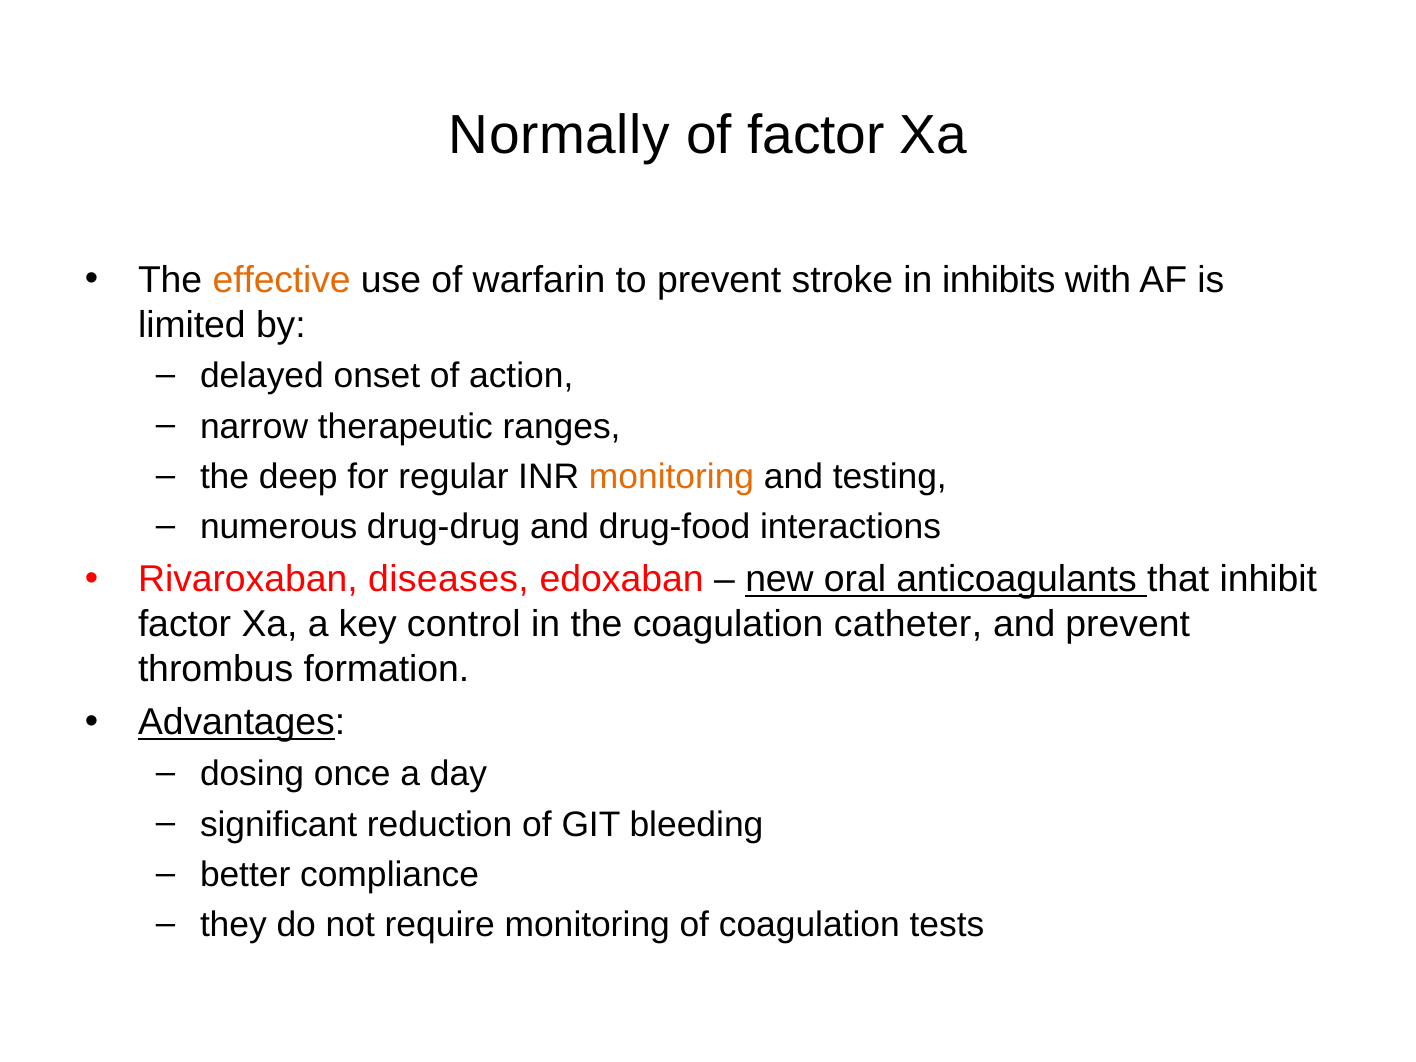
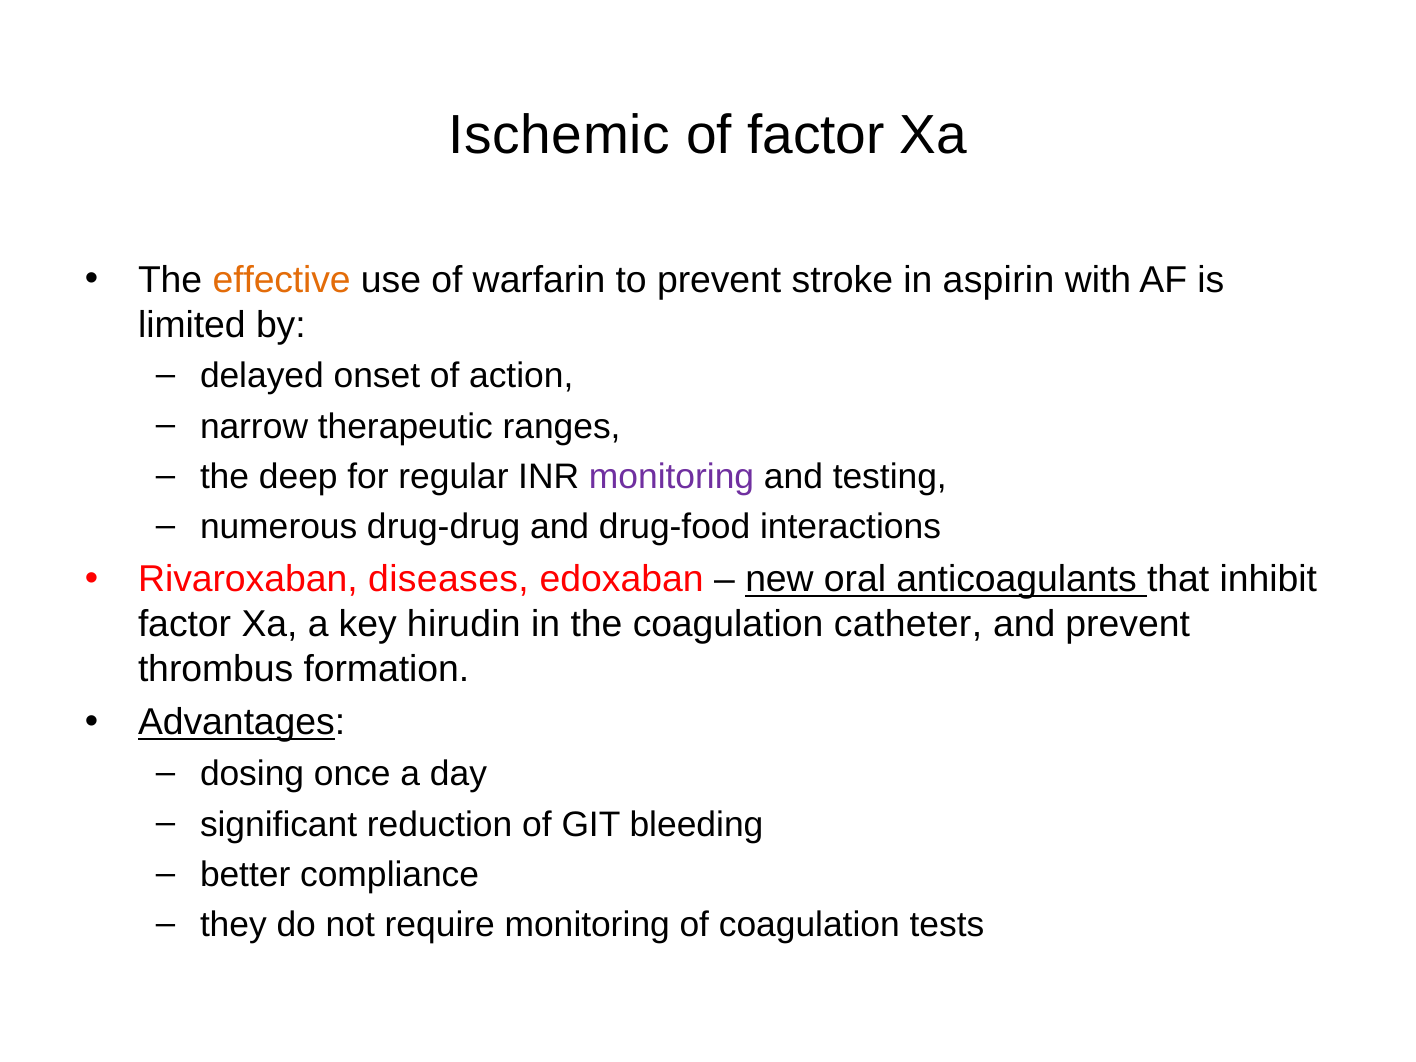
Normally: Normally -> Ischemic
inhibits: inhibits -> aspirin
monitoring at (672, 477) colour: orange -> purple
control: control -> hirudin
